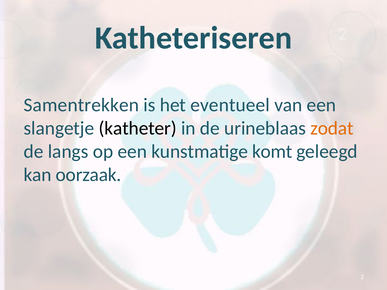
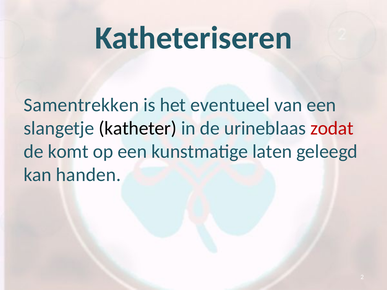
zodat colour: orange -> red
langs: langs -> komt
komt: komt -> laten
oorzaak: oorzaak -> handen
